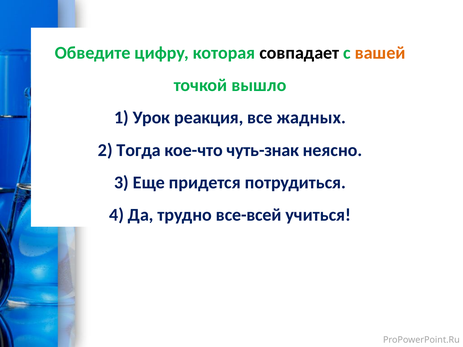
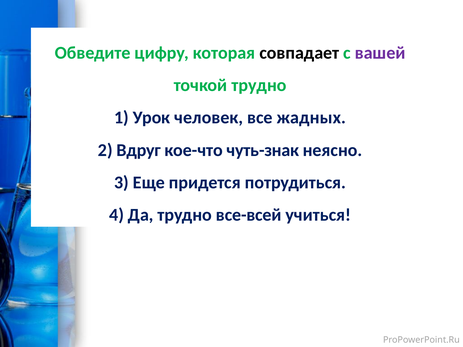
вашей colour: orange -> purple
точкой вышло: вышло -> трудно
реакция: реакция -> человек
Тогда: Тогда -> Вдруг
